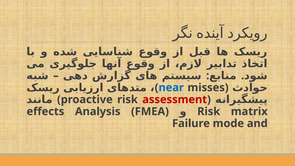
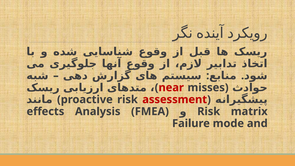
near colour: blue -> red
